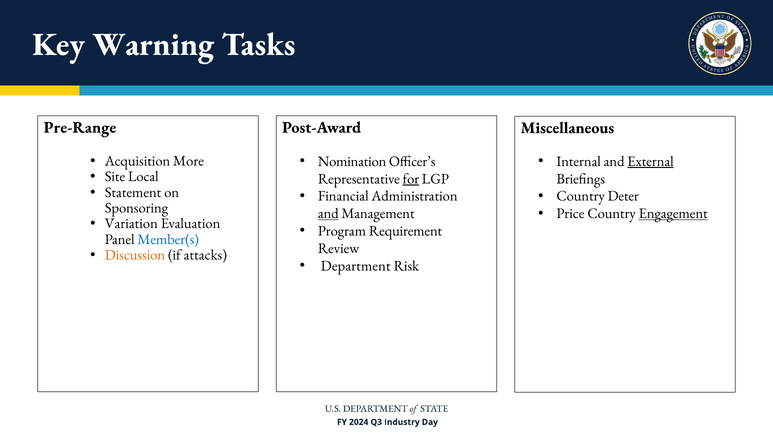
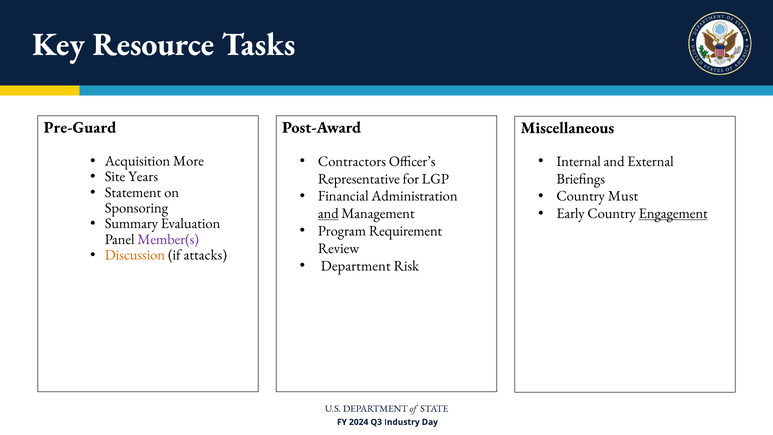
Warning: Warning -> Resource
Pre-Range: Pre-Range -> Pre-Guard
Nomination: Nomination -> Contractors
External underline: present -> none
Local: Local -> Years
for underline: present -> none
Deter: Deter -> Must
Price: Price -> Early
Variation: Variation -> Summary
Member(s colour: blue -> purple
